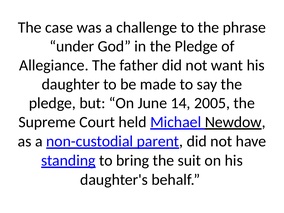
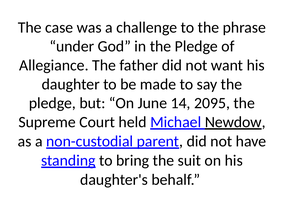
2005: 2005 -> 2095
